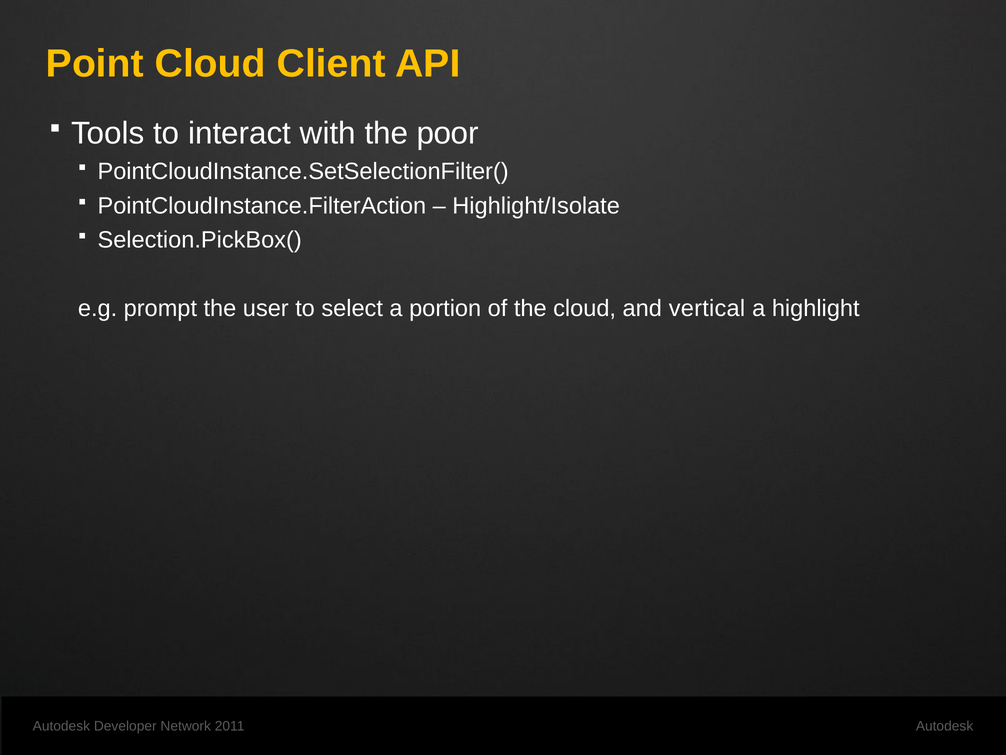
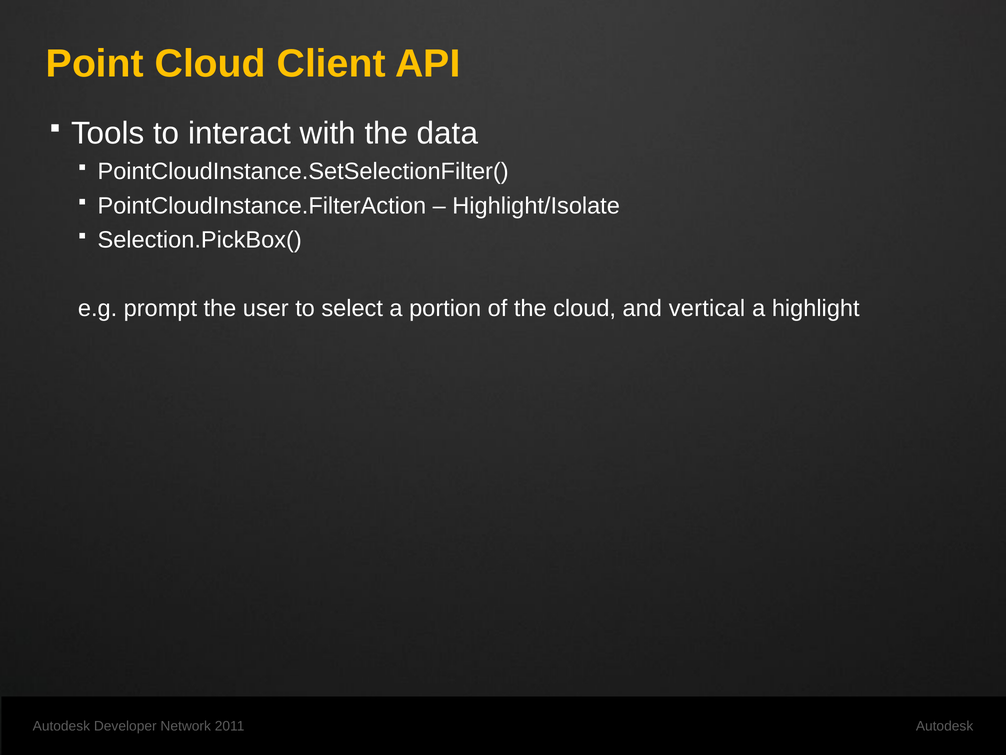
poor: poor -> data
